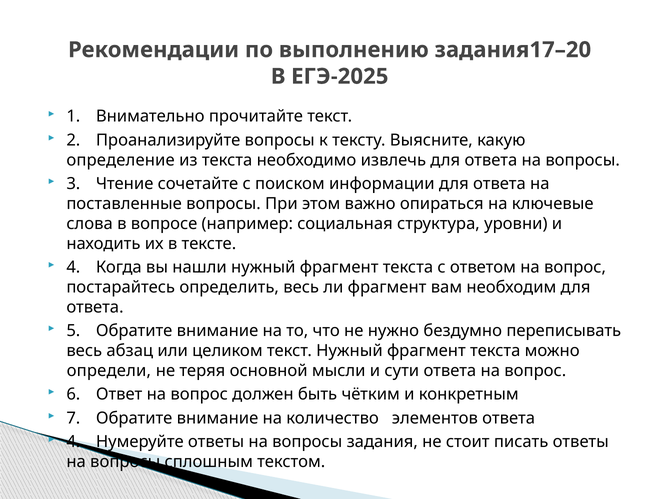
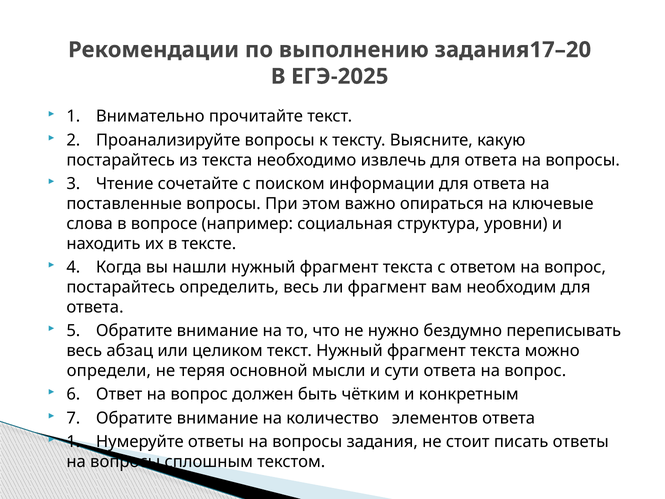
определение at (121, 160): определение -> постарайтесь
4 at (73, 442): 4 -> 1
